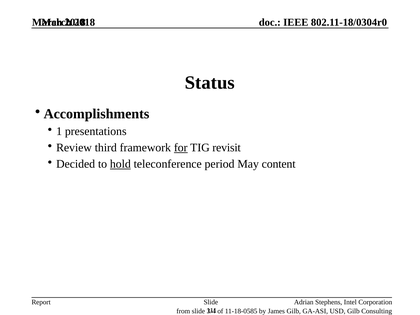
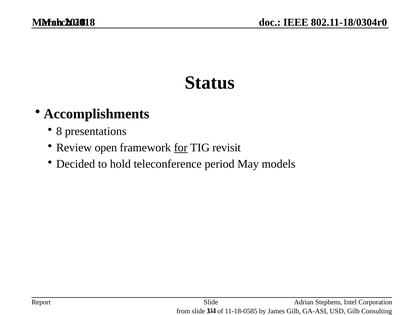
1: 1 -> 8
third: third -> open
hold underline: present -> none
content: content -> models
